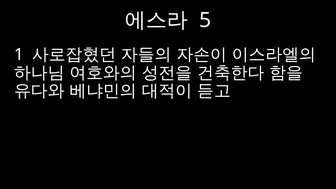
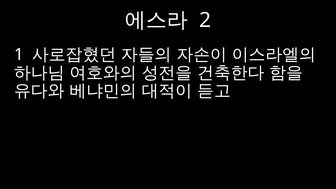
5: 5 -> 2
